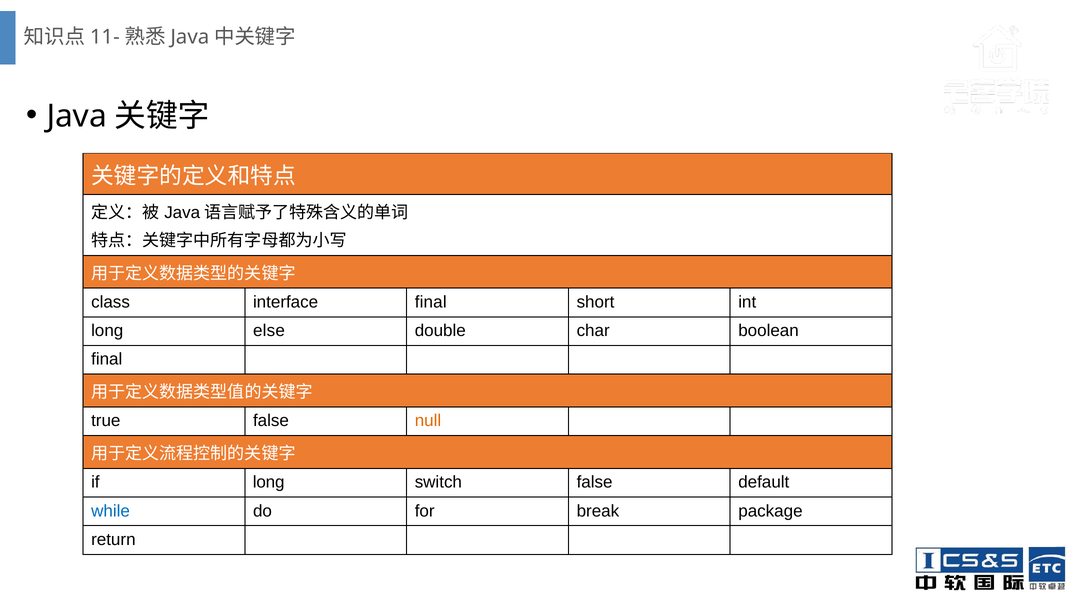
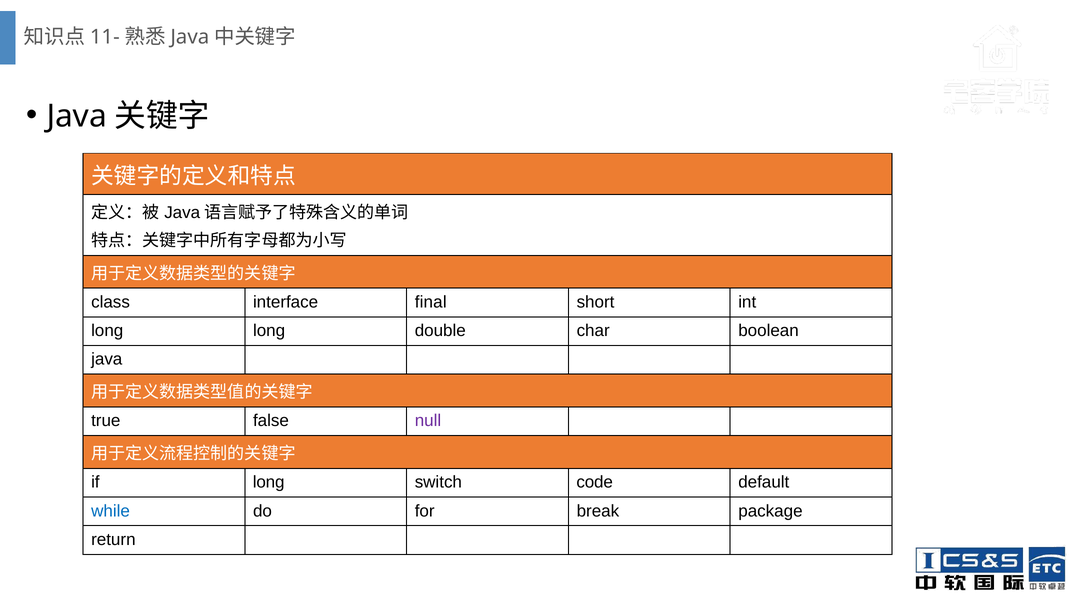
long else: else -> long
final at (107, 359): final -> java
null colour: orange -> purple
switch false: false -> code
